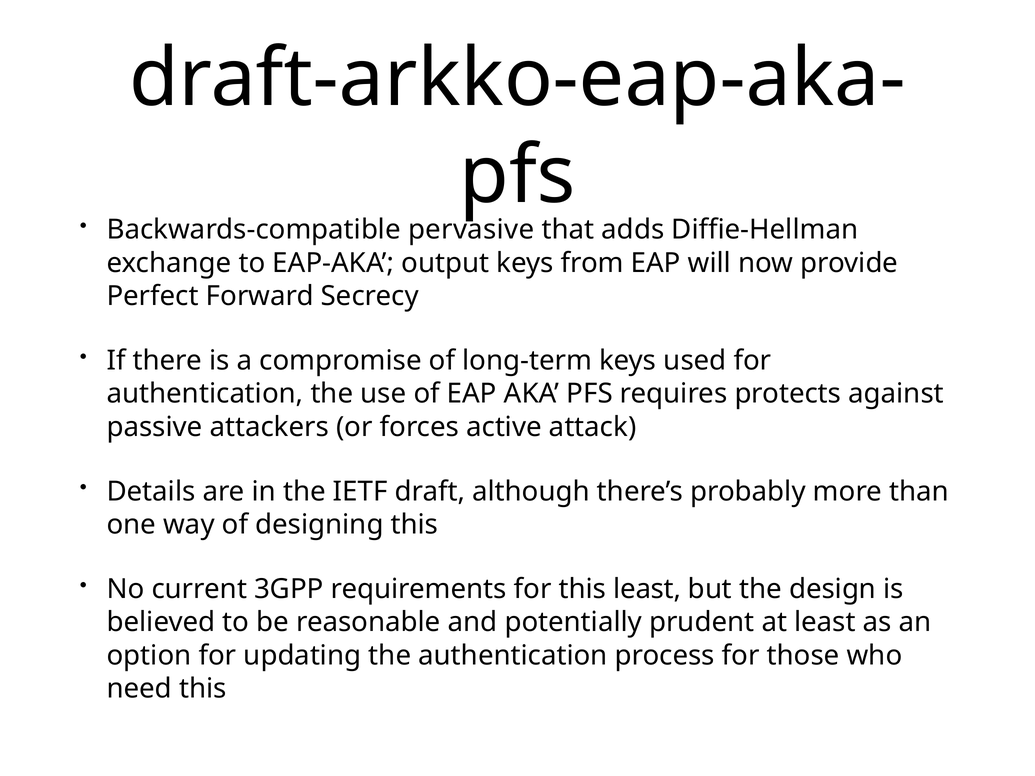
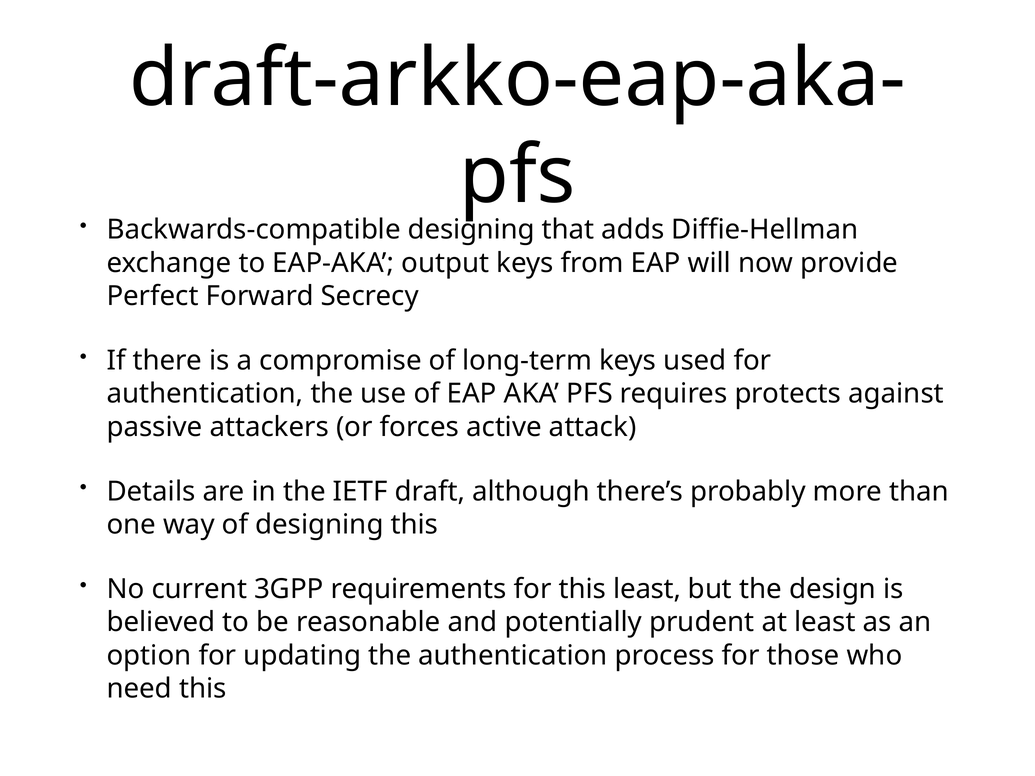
Backwards-compatible pervasive: pervasive -> designing
